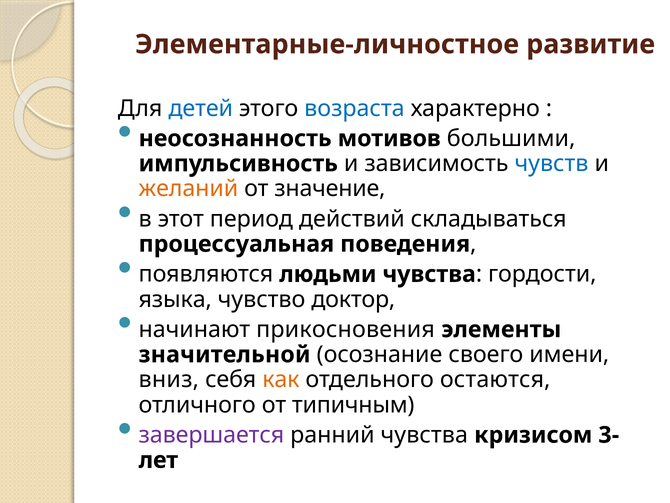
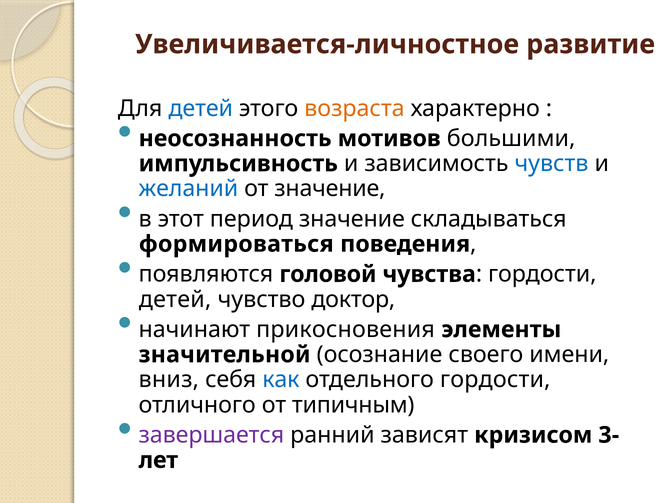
Элементарные-личностное: Элементарные-личностное -> Увеличивается-личностное
возраста colour: blue -> orange
желаний colour: orange -> blue
период действий: действий -> значение
процессуальная: процессуальная -> формироваться
людьми: людьми -> головой
языка at (175, 299): языка -> детей
как colour: orange -> blue
отдельного остаются: остаются -> гордости
ранний чувства: чувства -> зависят
